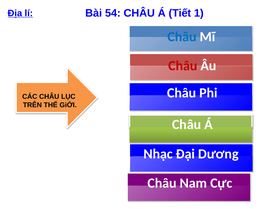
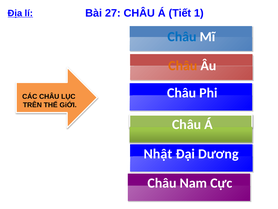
54: 54 -> 27
Châu at (183, 65) colour: red -> orange
Nhạc: Nhạc -> Nhật
